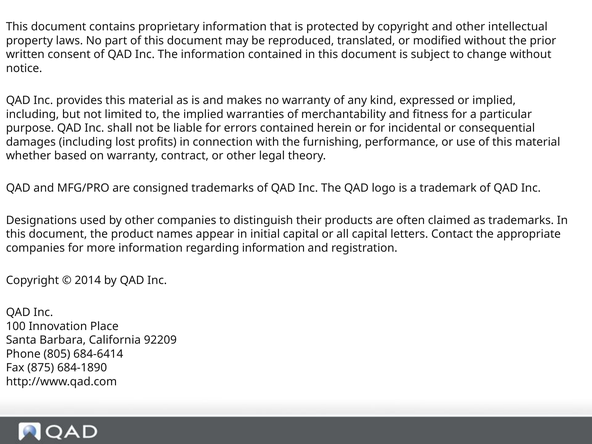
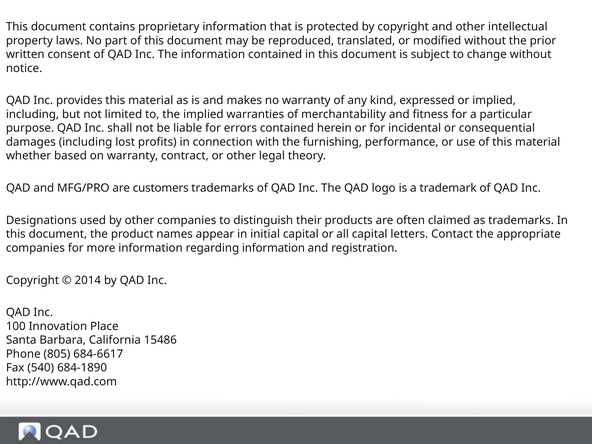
consigned: consigned -> customers
92209: 92209 -> 15486
684-6414: 684-6414 -> 684-6617
875: 875 -> 540
